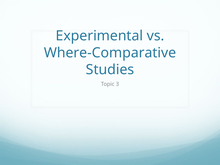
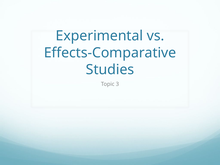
Where-Comparative: Where-Comparative -> Effects-Comparative
